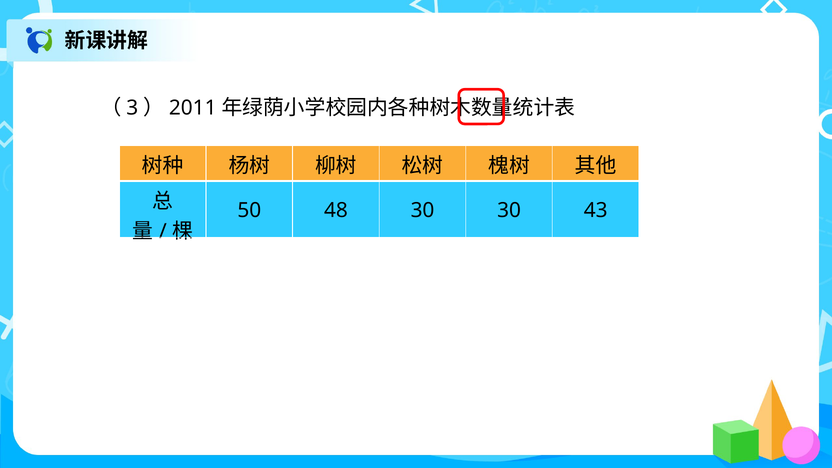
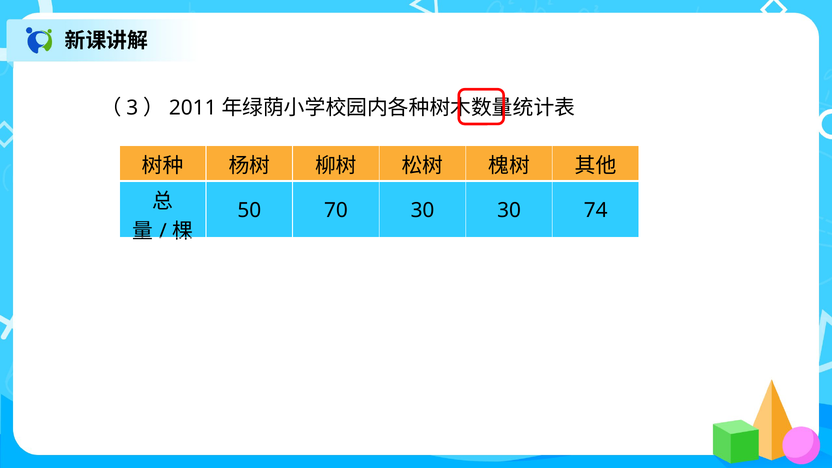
48: 48 -> 70
43: 43 -> 74
